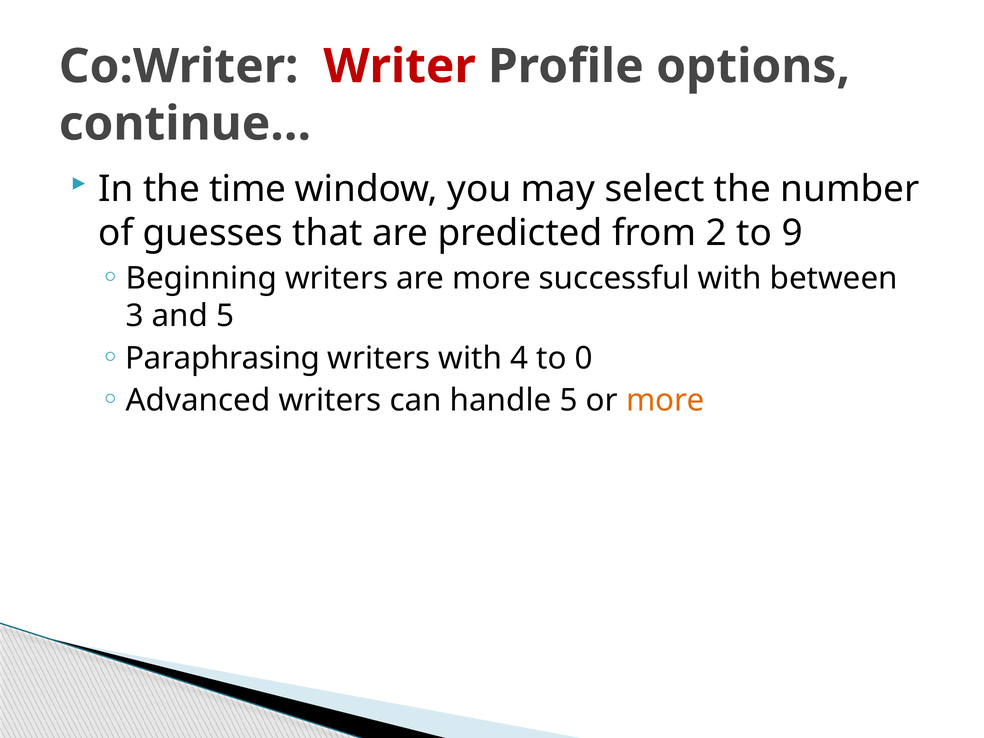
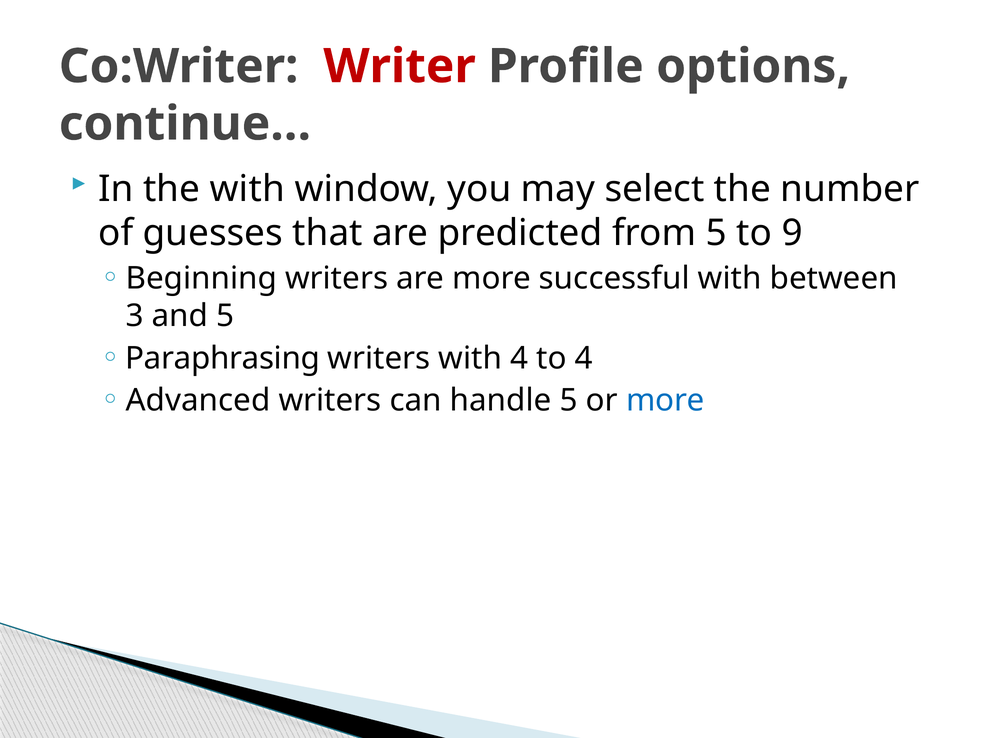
the time: time -> with
from 2: 2 -> 5
to 0: 0 -> 4
more at (665, 400) colour: orange -> blue
